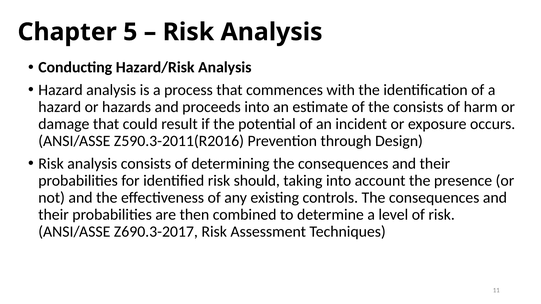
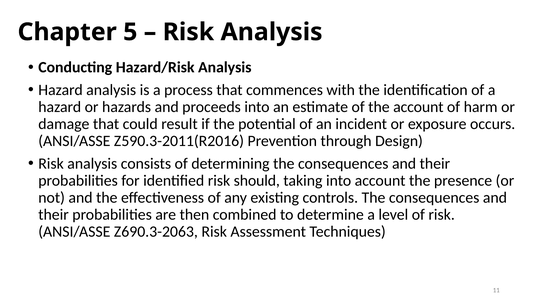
the consists: consists -> account
Z690.3-2017: Z690.3-2017 -> Z690.3-2063
